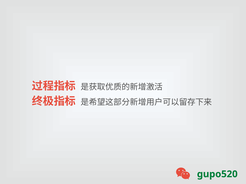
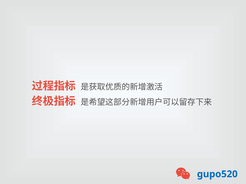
gupo520 colour: green -> blue
